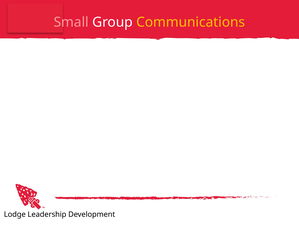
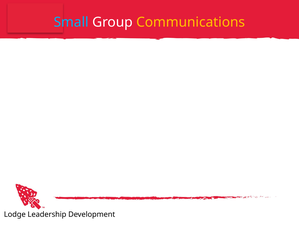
Small colour: pink -> light blue
